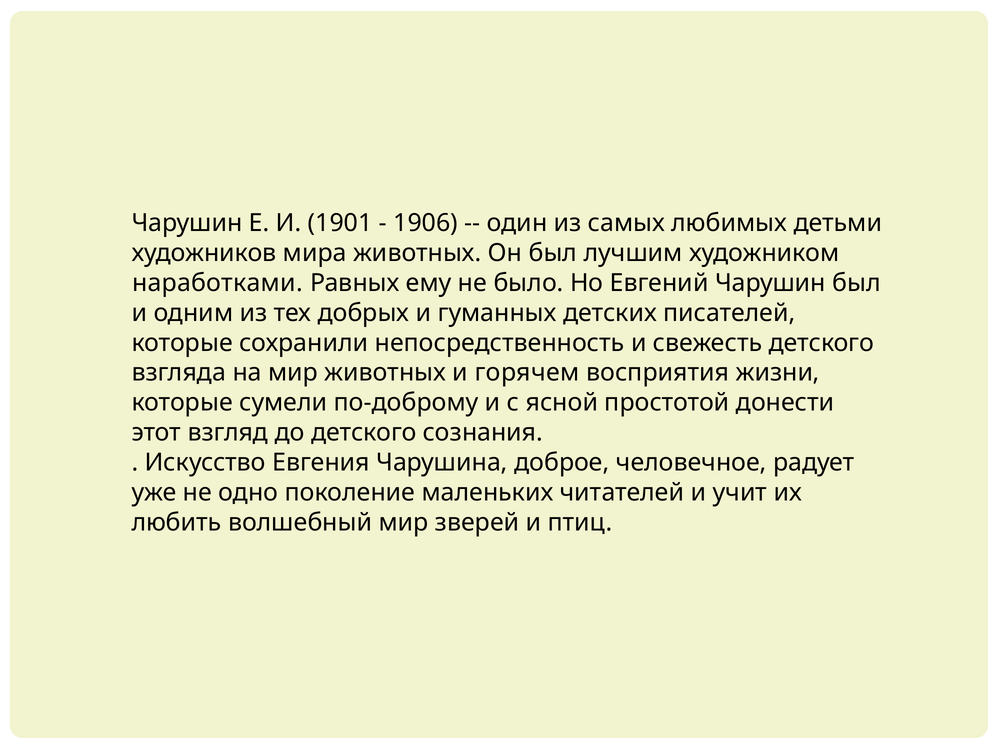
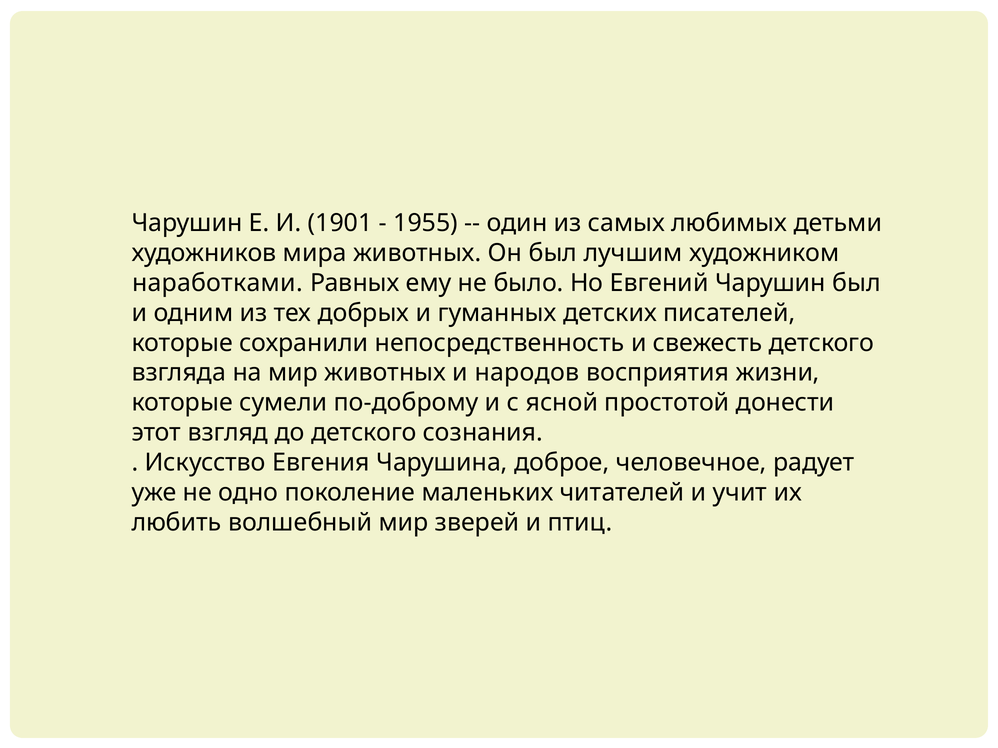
1906: 1906 -> 1955
горячем: горячем -> народов
